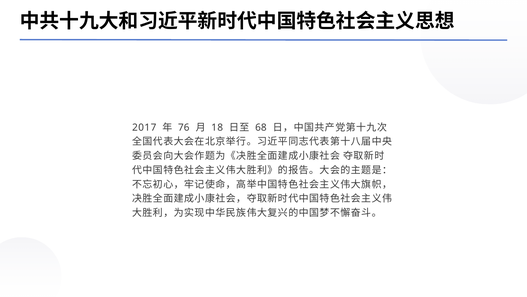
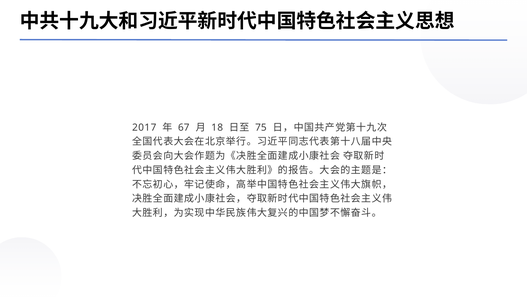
76: 76 -> 67
68: 68 -> 75
